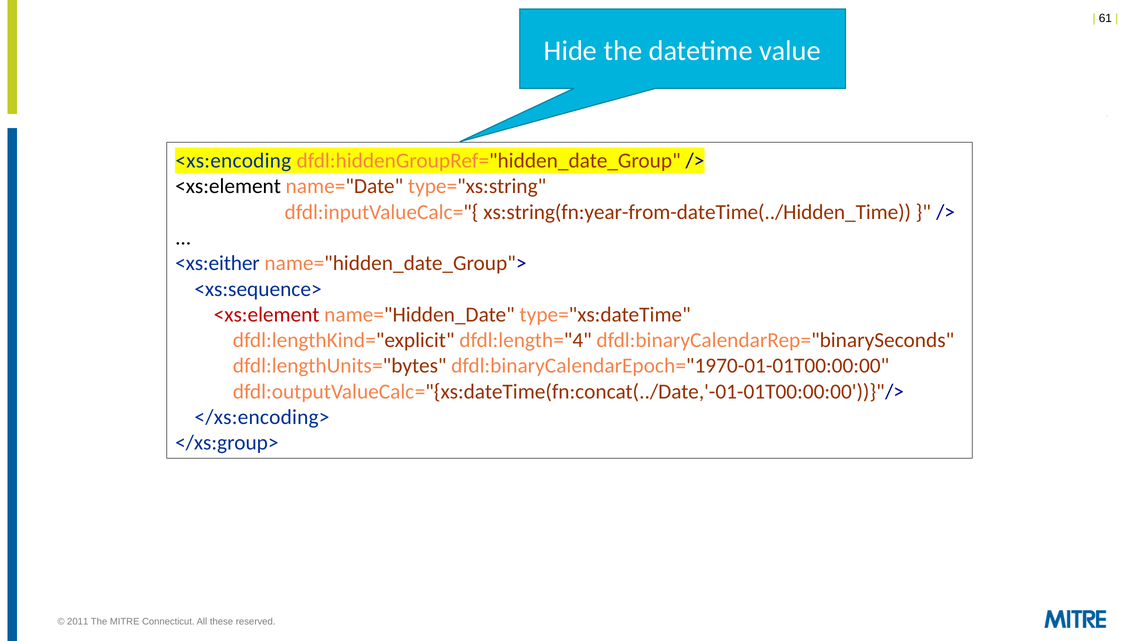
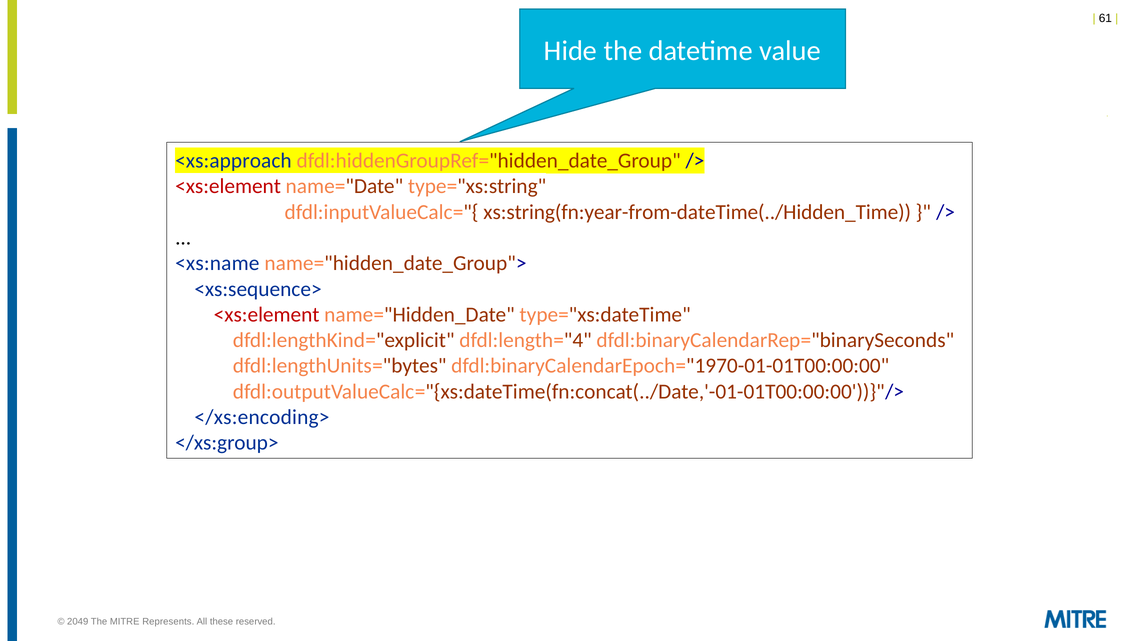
<xs:encoding: <xs:encoding -> <xs:approach
<xs:element at (228, 186) colour: black -> red
<xs:either: <xs:either -> <xs:name
2011: 2011 -> 2049
Connecticut: Connecticut -> Represents
